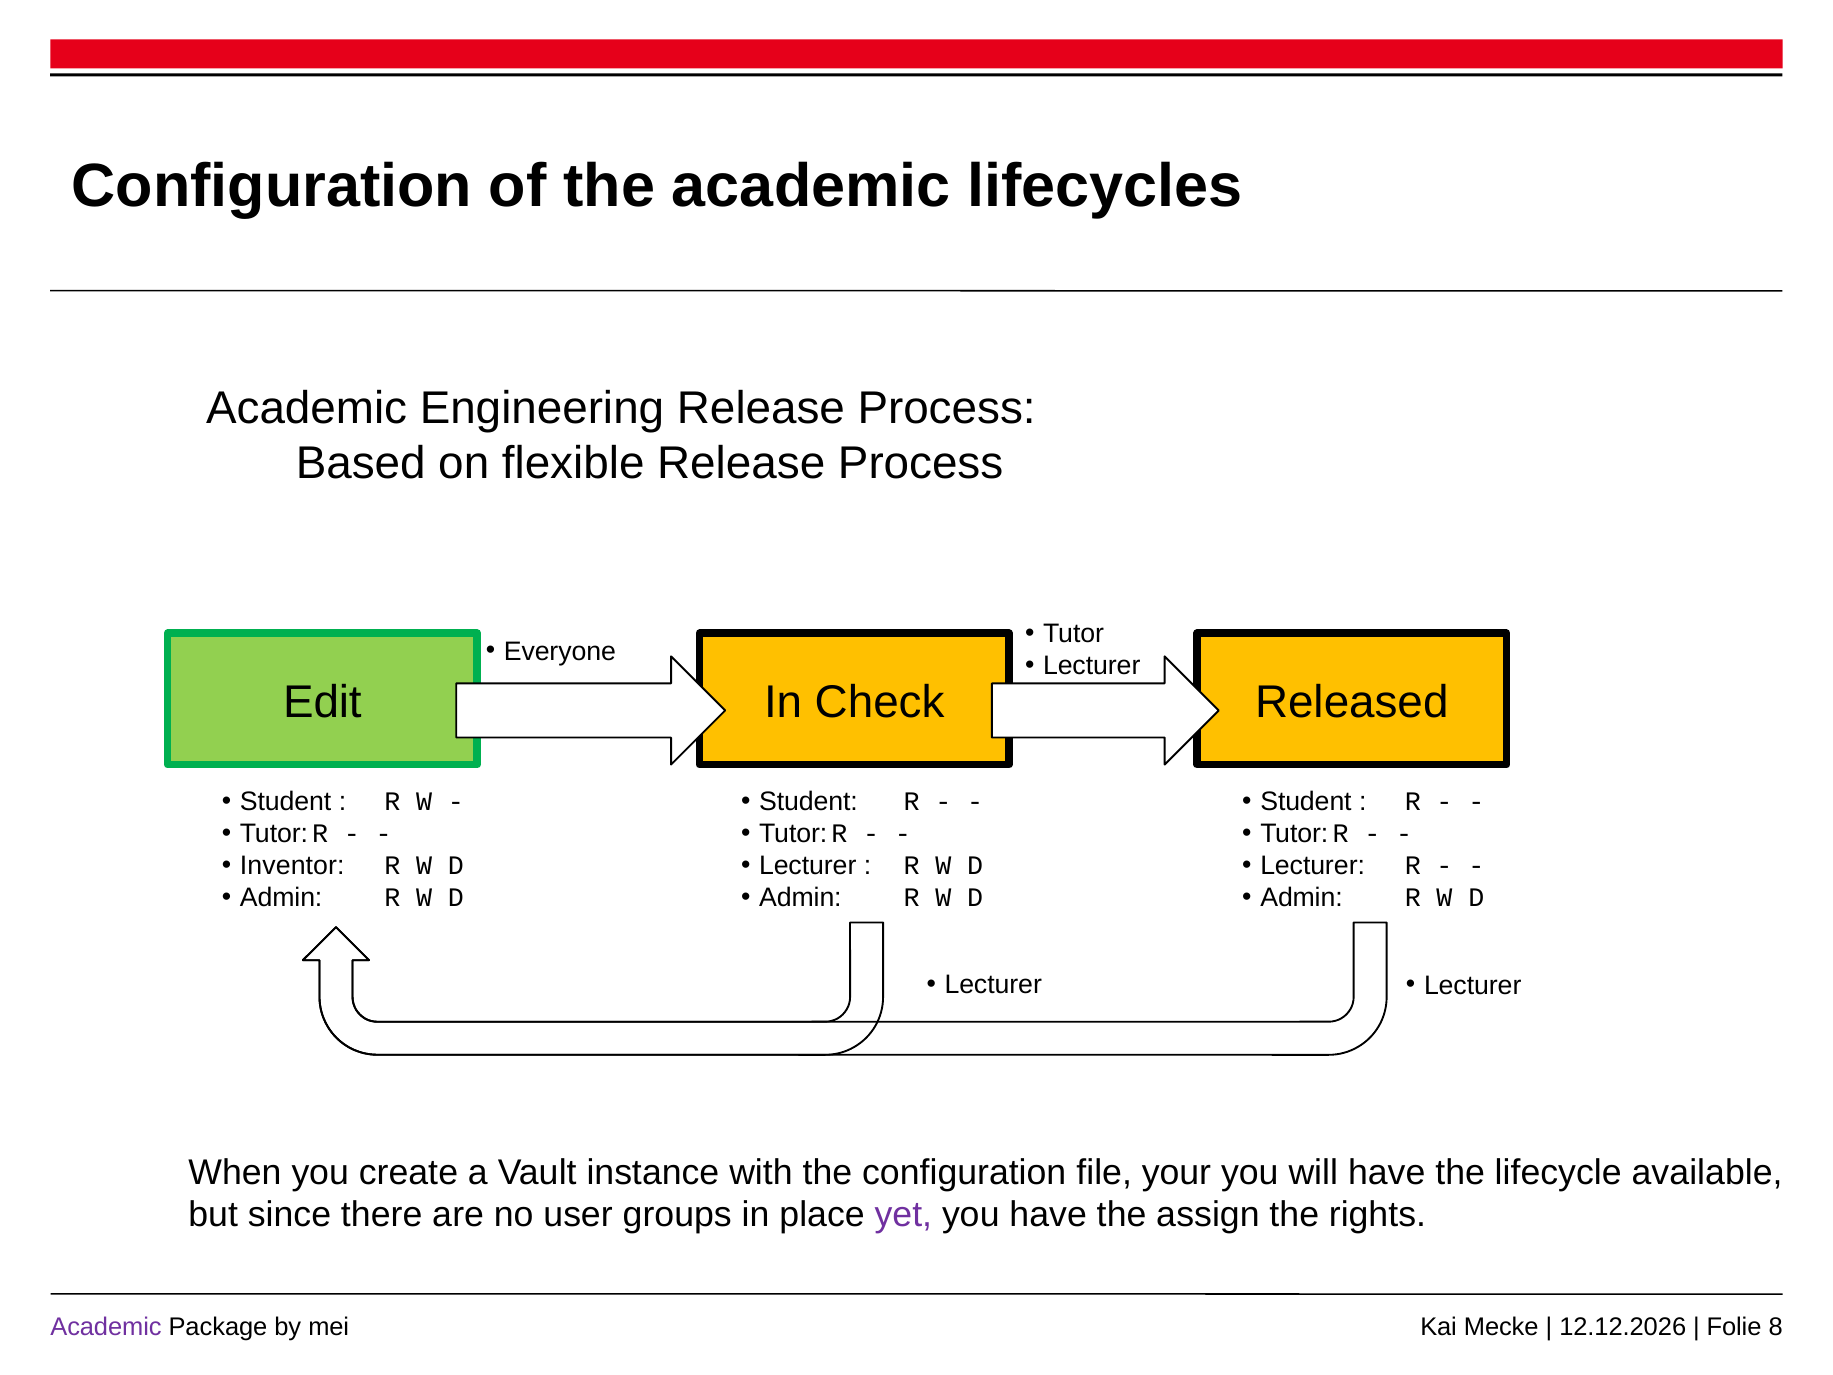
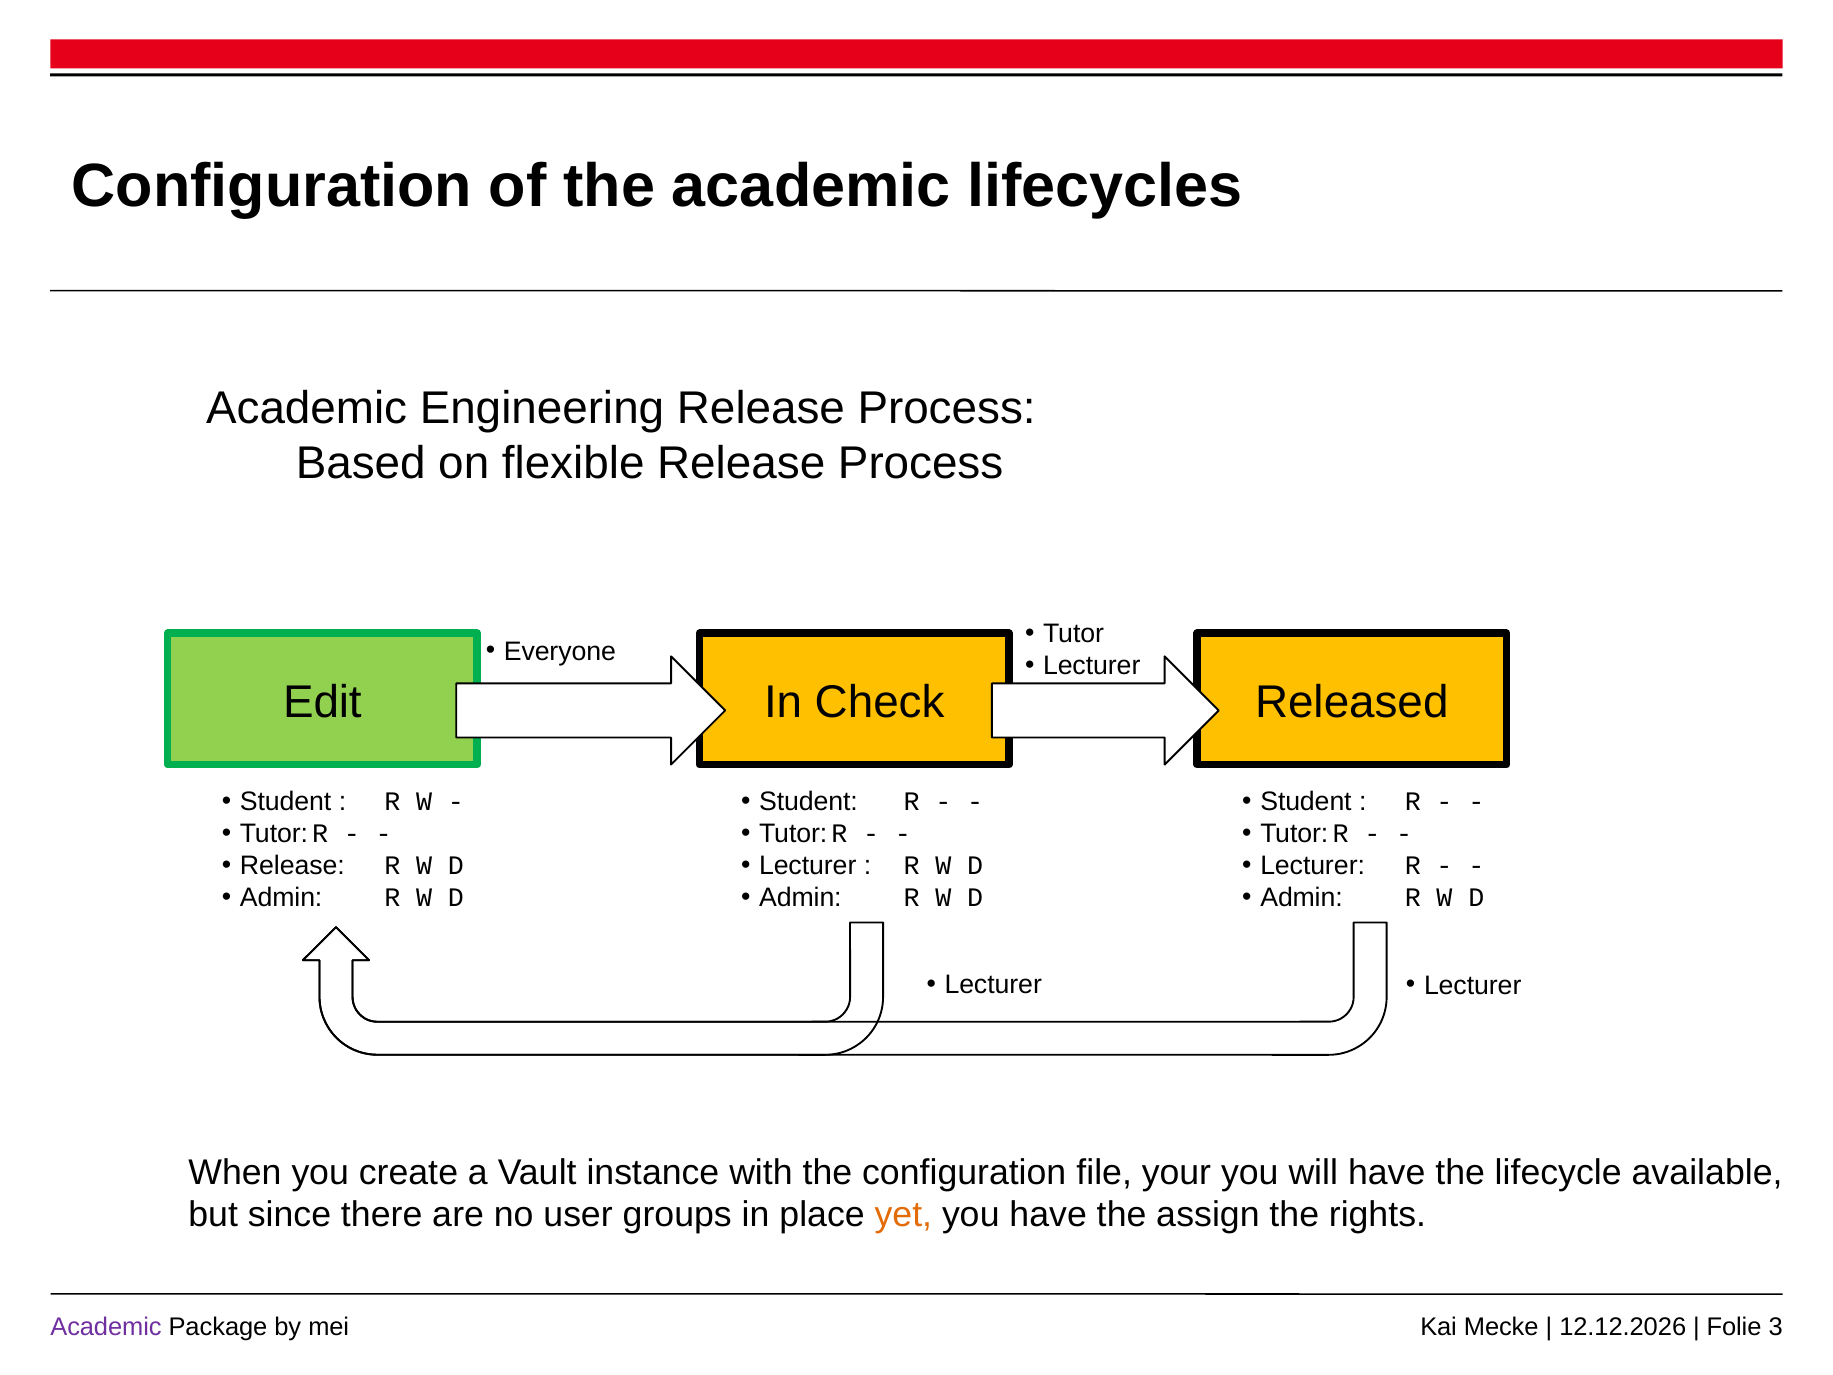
Inventor at (292, 866): Inventor -> Release
yet colour: purple -> orange
8: 8 -> 3
